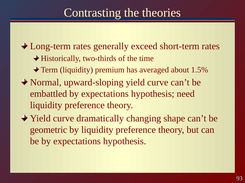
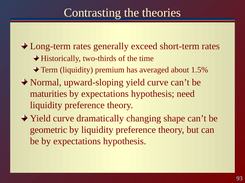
embattled: embattled -> maturities
